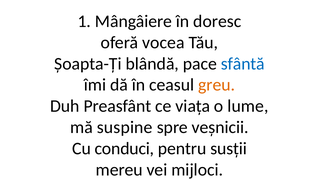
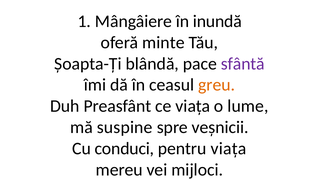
doresc: doresc -> inundă
vocea: vocea -> minte
sfântă colour: blue -> purple
pentru susții: susții -> viața
